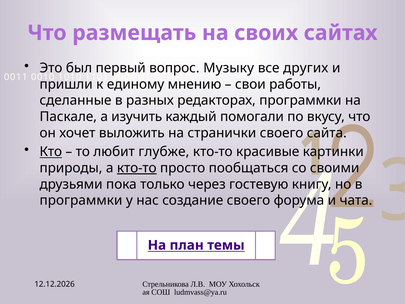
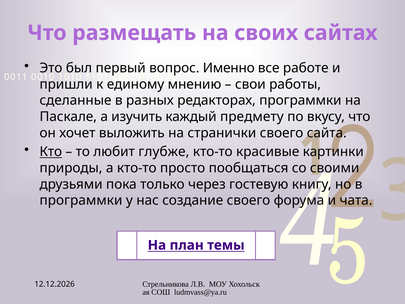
Музыку: Музыку -> Именно
других: других -> работе
помогали: помогали -> предмету
кто-то at (137, 168) underline: present -> none
